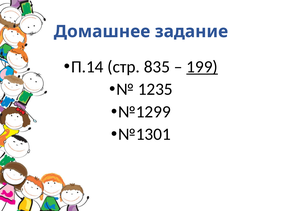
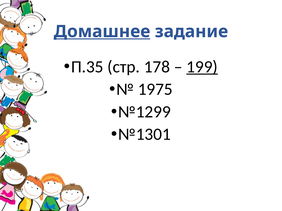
Домашнее underline: none -> present
П.14: П.14 -> П.35
835: 835 -> 178
1235: 1235 -> 1975
